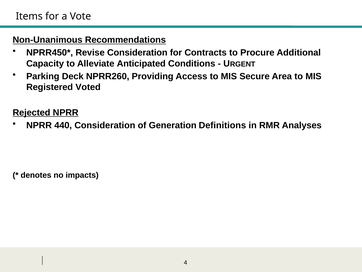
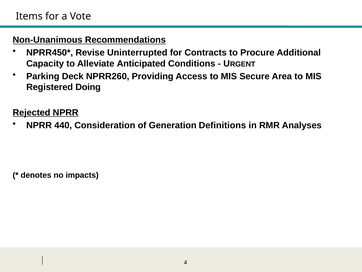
Revise Consideration: Consideration -> Uninterrupted
Voted: Voted -> Doing
